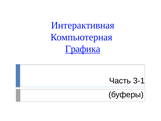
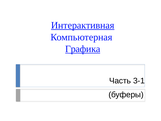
Интерактивная underline: none -> present
